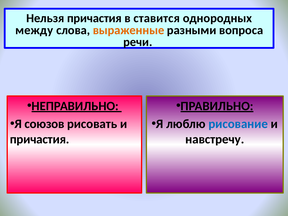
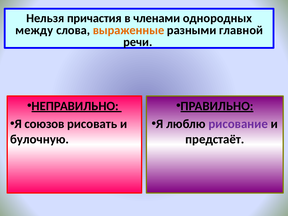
ставится: ставится -> членами
вопроса: вопроса -> главной
рисование colour: blue -> purple
причастия at (40, 139): причастия -> булочную
навстречу: навстречу -> предстаёт
